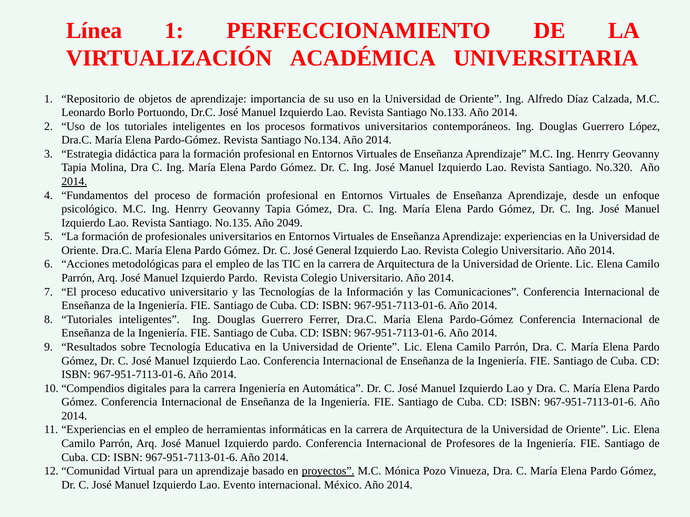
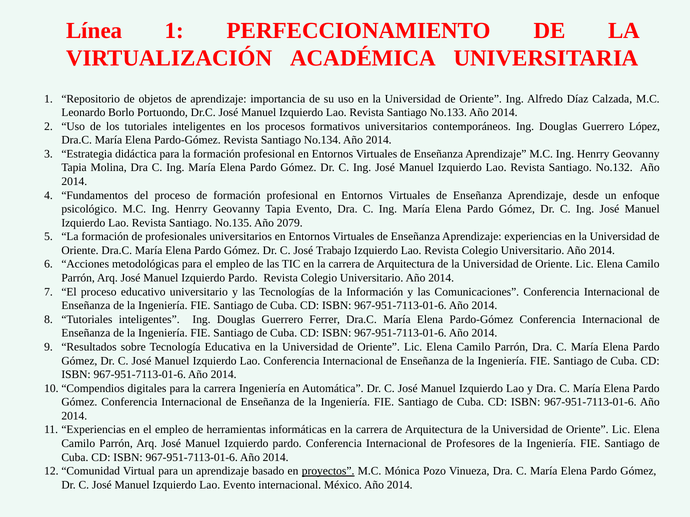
No.320: No.320 -> No.132
2014 at (74, 182) underline: present -> none
Tapia Gómez: Gómez -> Evento
2049: 2049 -> 2079
General: General -> Trabajo
